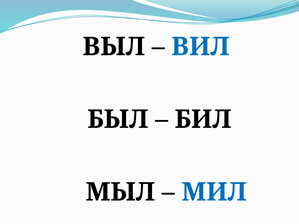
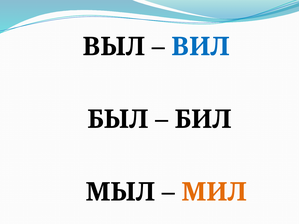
МИЛ colour: blue -> orange
